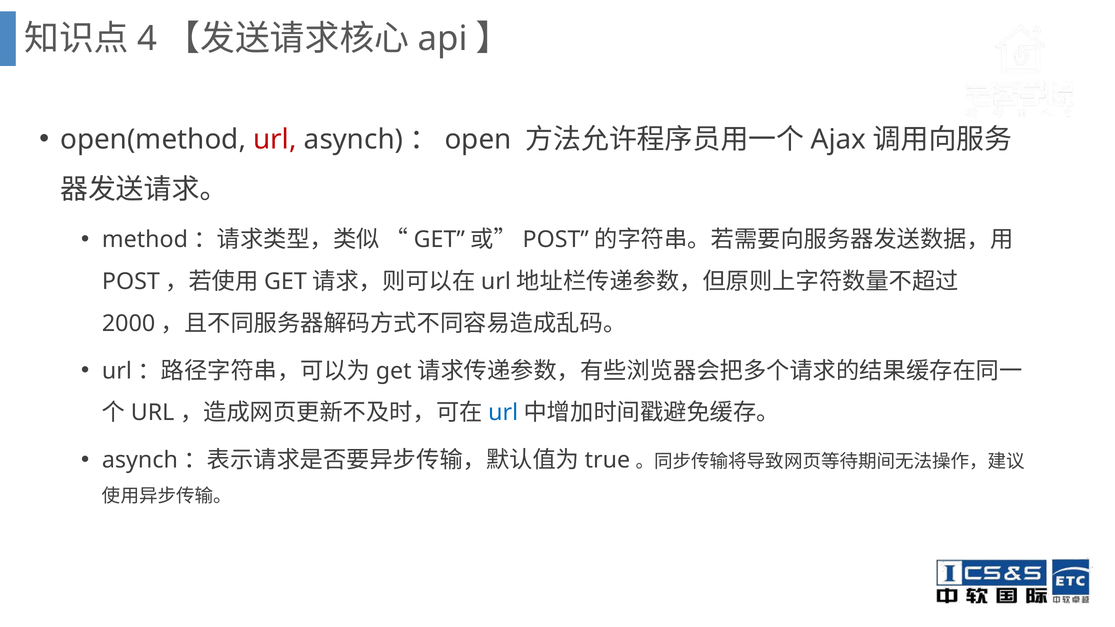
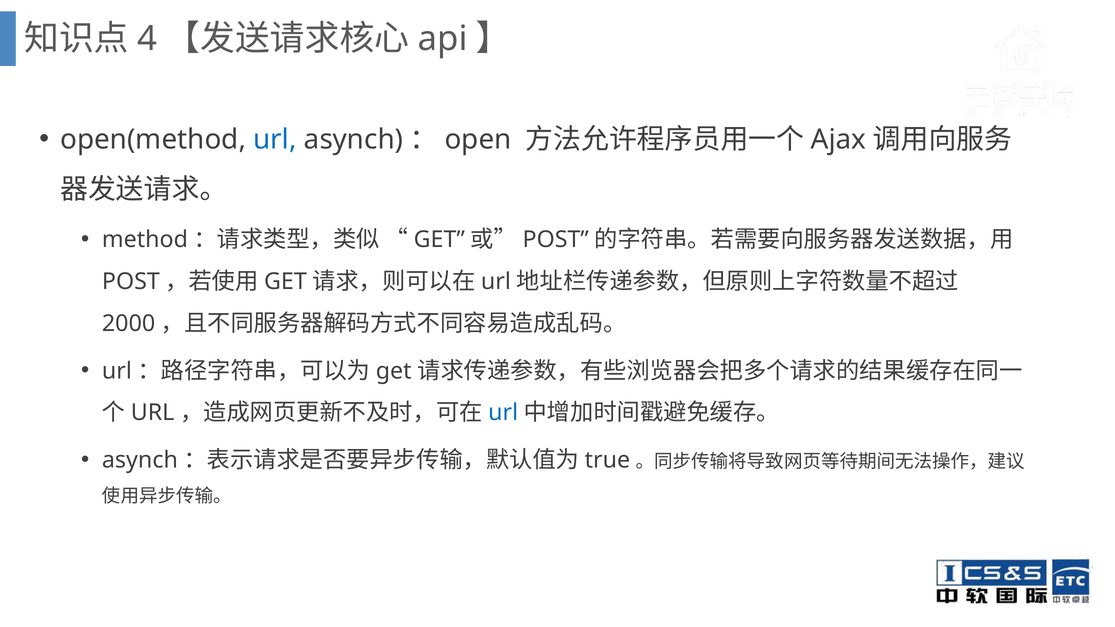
url at (275, 140) colour: red -> blue
